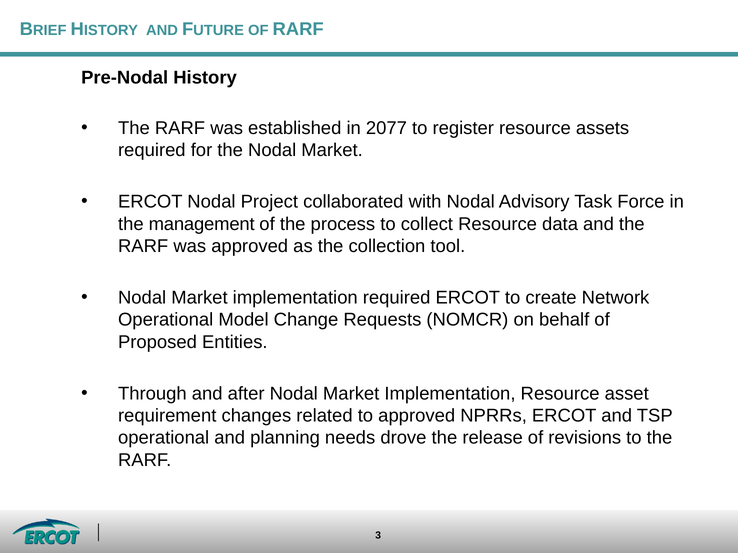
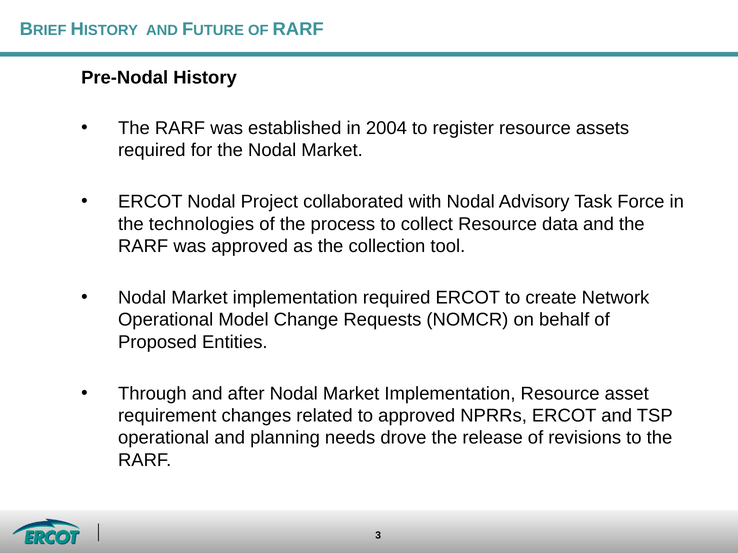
2077: 2077 -> 2004
management: management -> technologies
